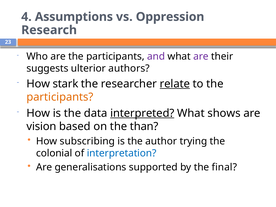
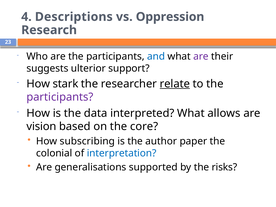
Assumptions: Assumptions -> Descriptions
and colour: purple -> blue
authors: authors -> support
participants at (60, 97) colour: orange -> purple
interpreted underline: present -> none
shows: shows -> allows
than: than -> core
trying: trying -> paper
final: final -> risks
